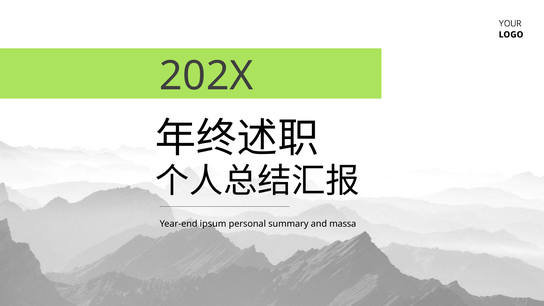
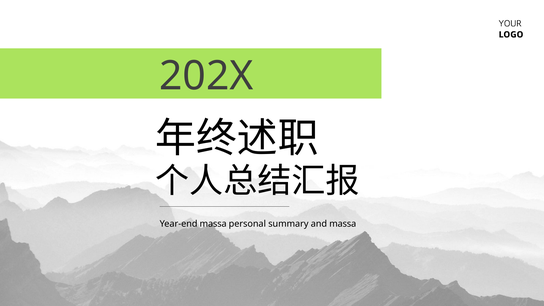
Year-end ipsum: ipsum -> massa
